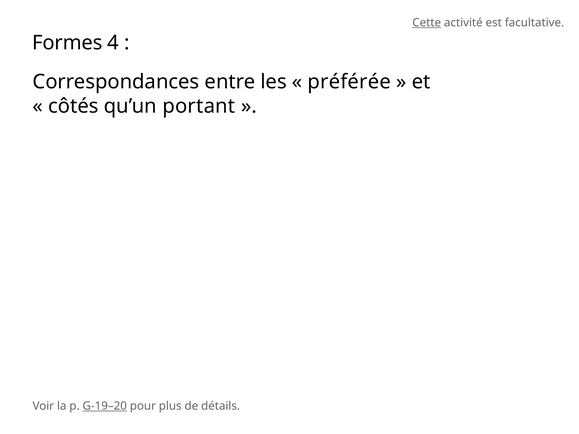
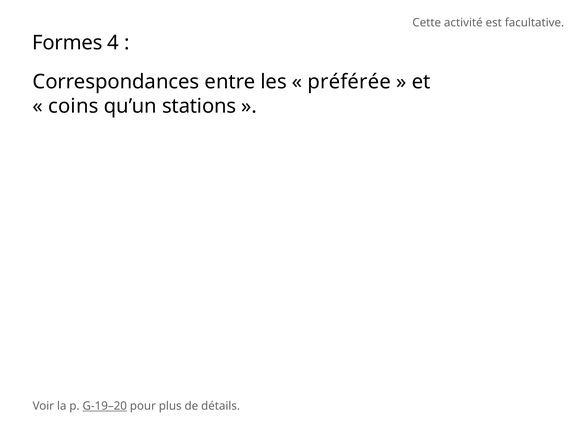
Cette underline: present -> none
côtés: côtés -> coins
portant: portant -> stations
